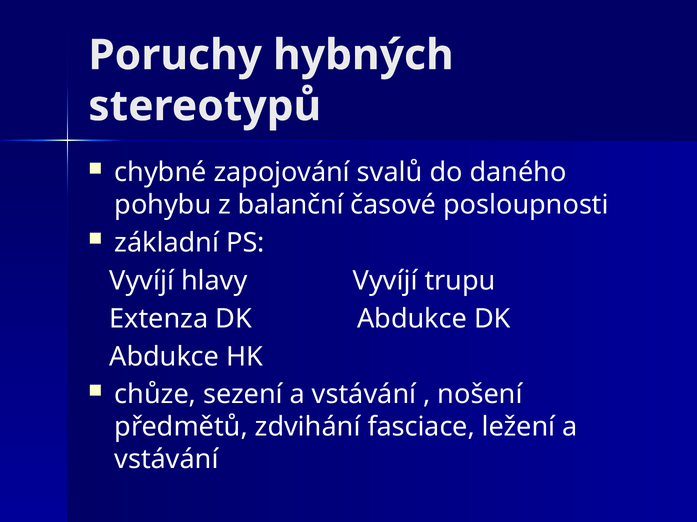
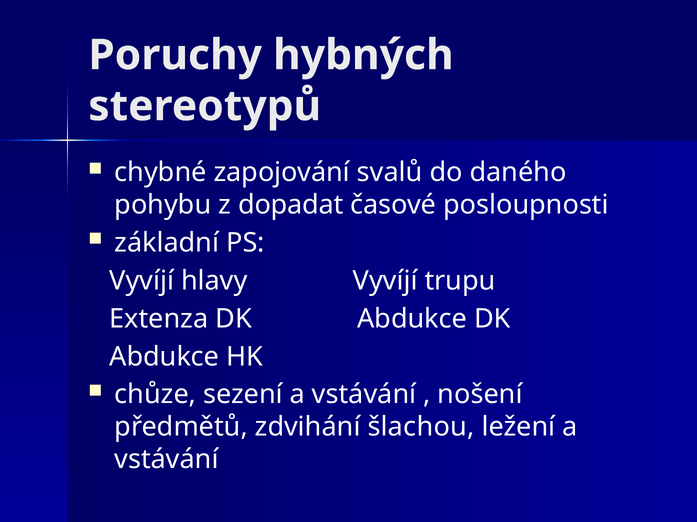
balanční: balanční -> dopadat
fasciace: fasciace -> šlachou
